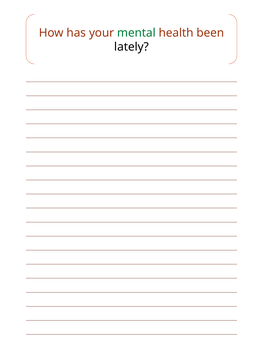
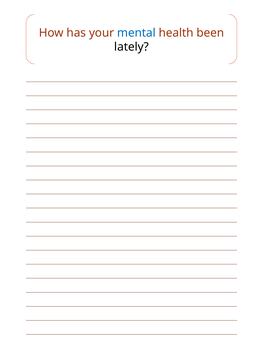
mental colour: green -> blue
